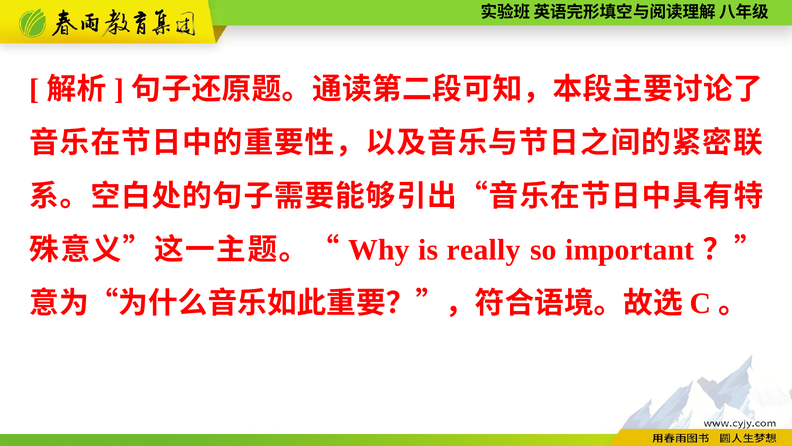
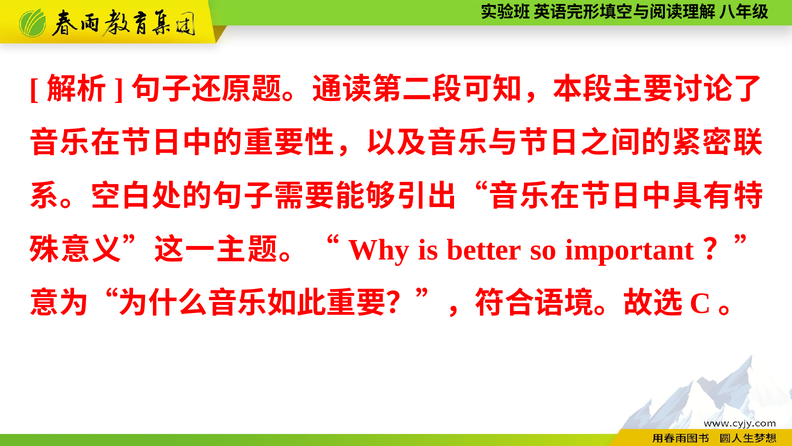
really: really -> better
